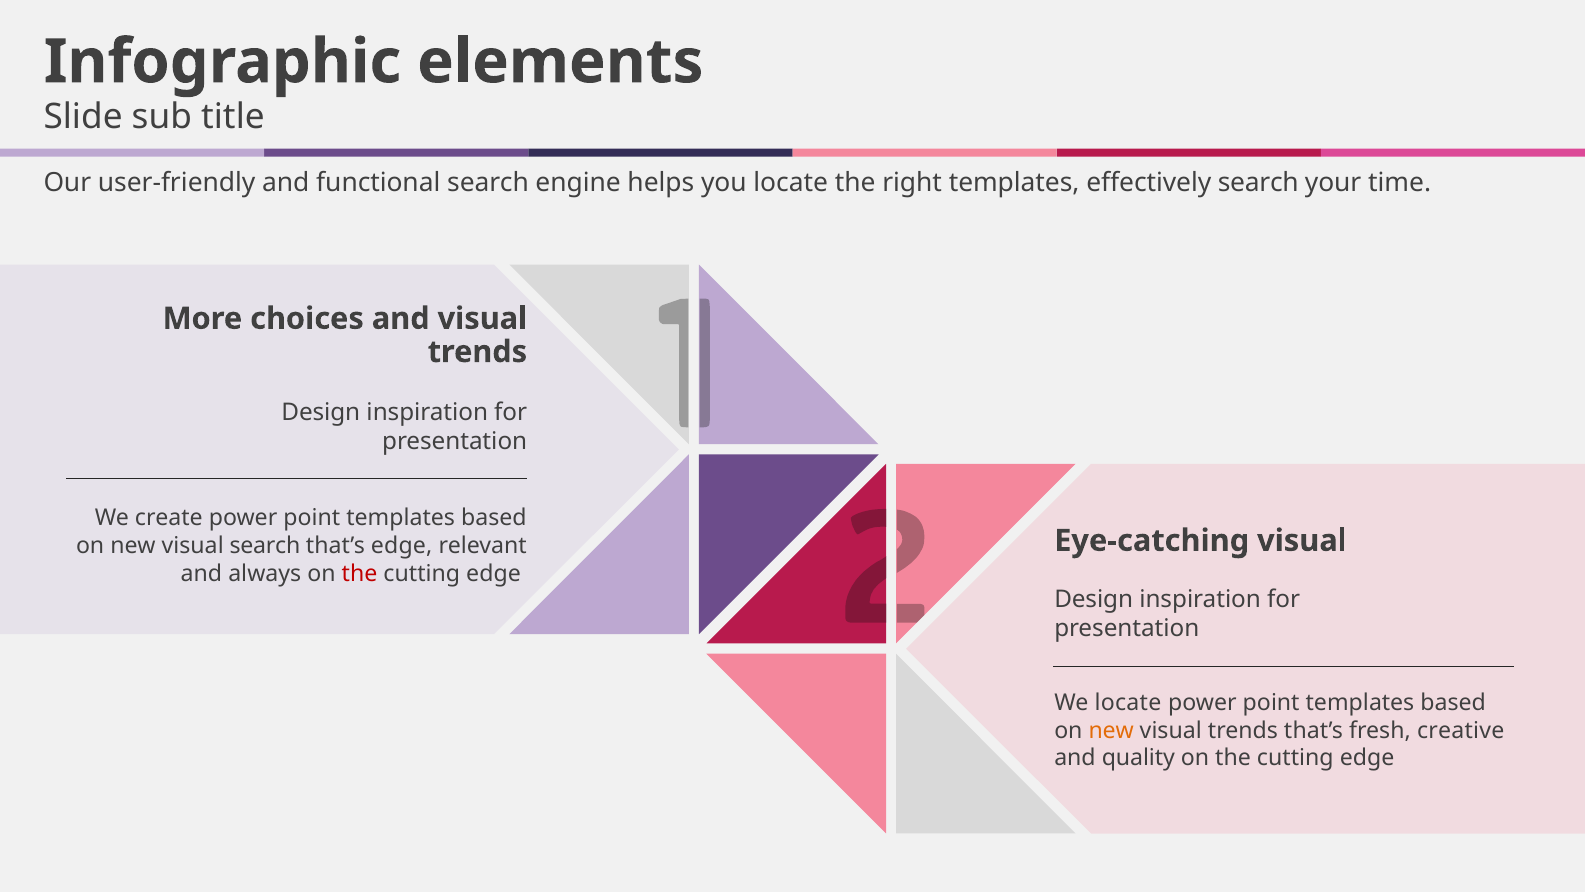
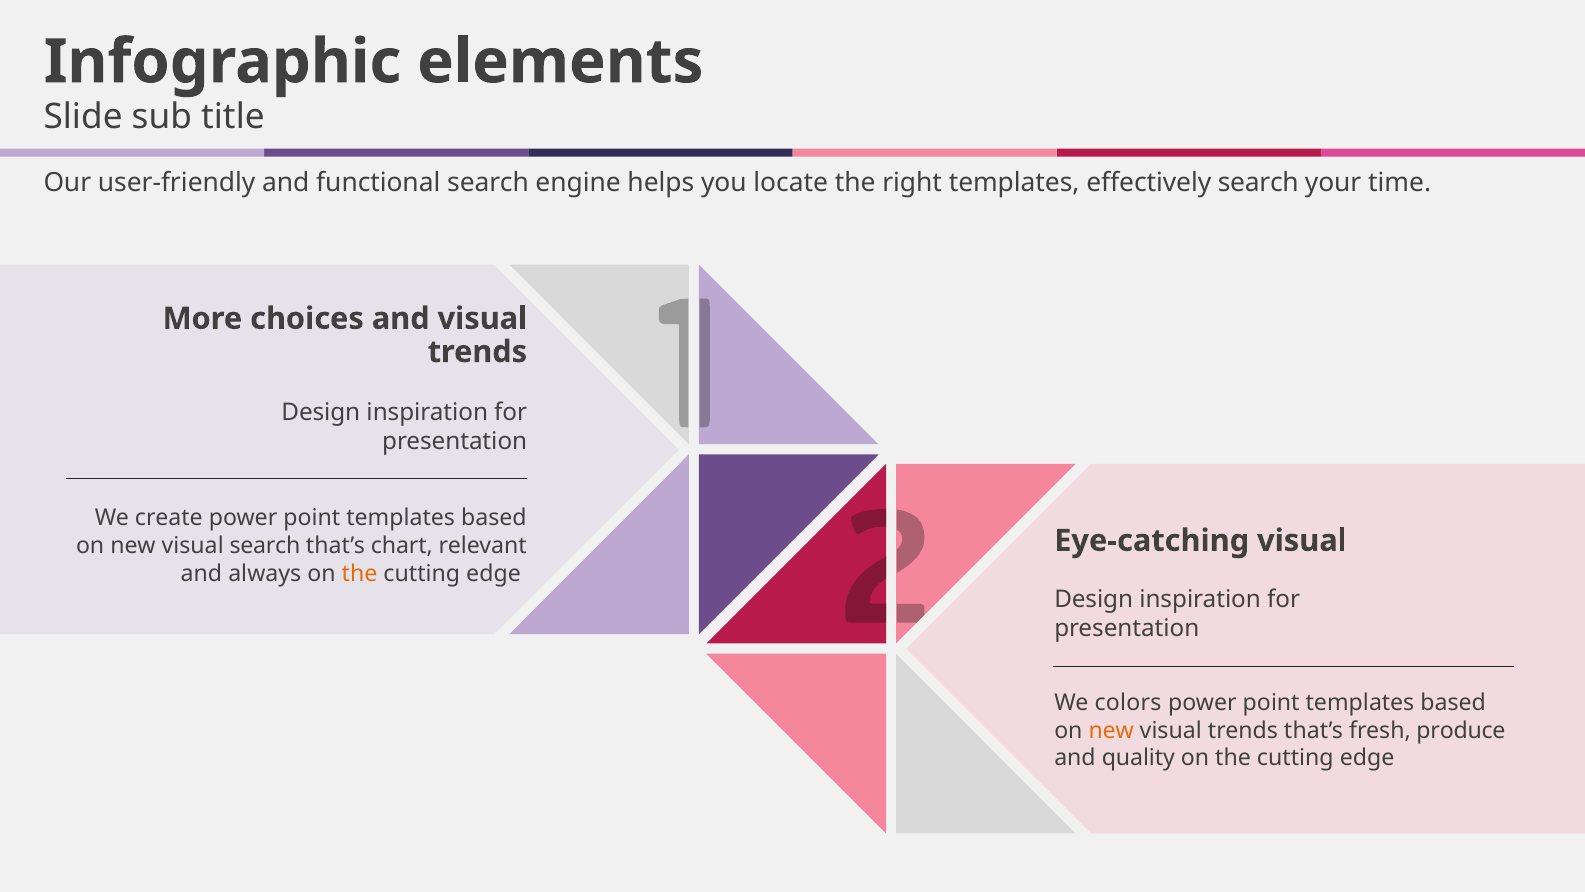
that’s edge: edge -> chart
the at (360, 573) colour: red -> orange
locate at (1128, 702): locate -> colors
creative: creative -> produce
